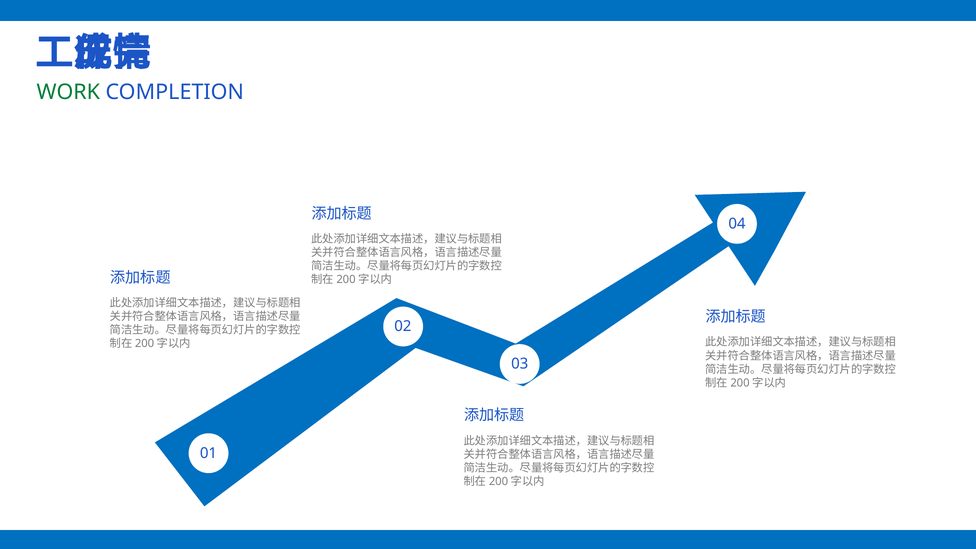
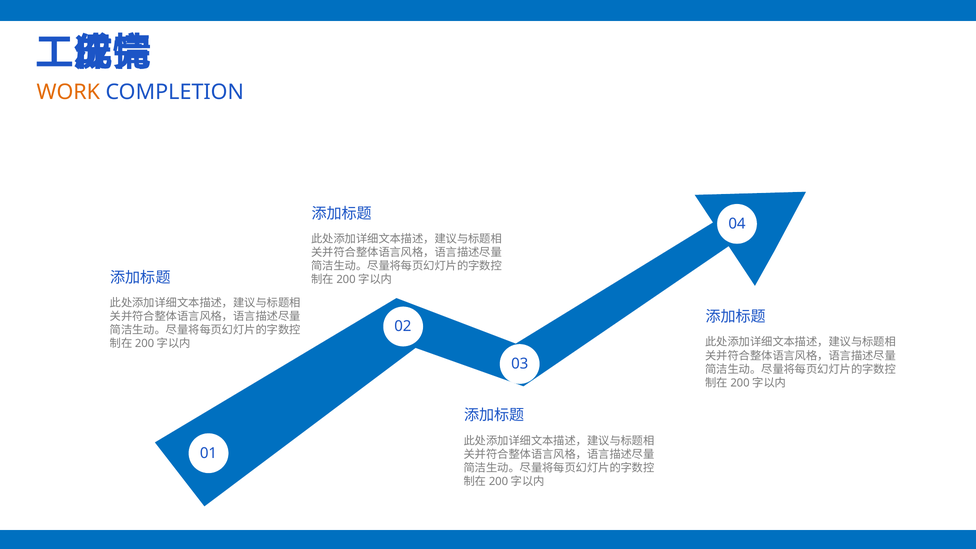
WORK colour: green -> orange
